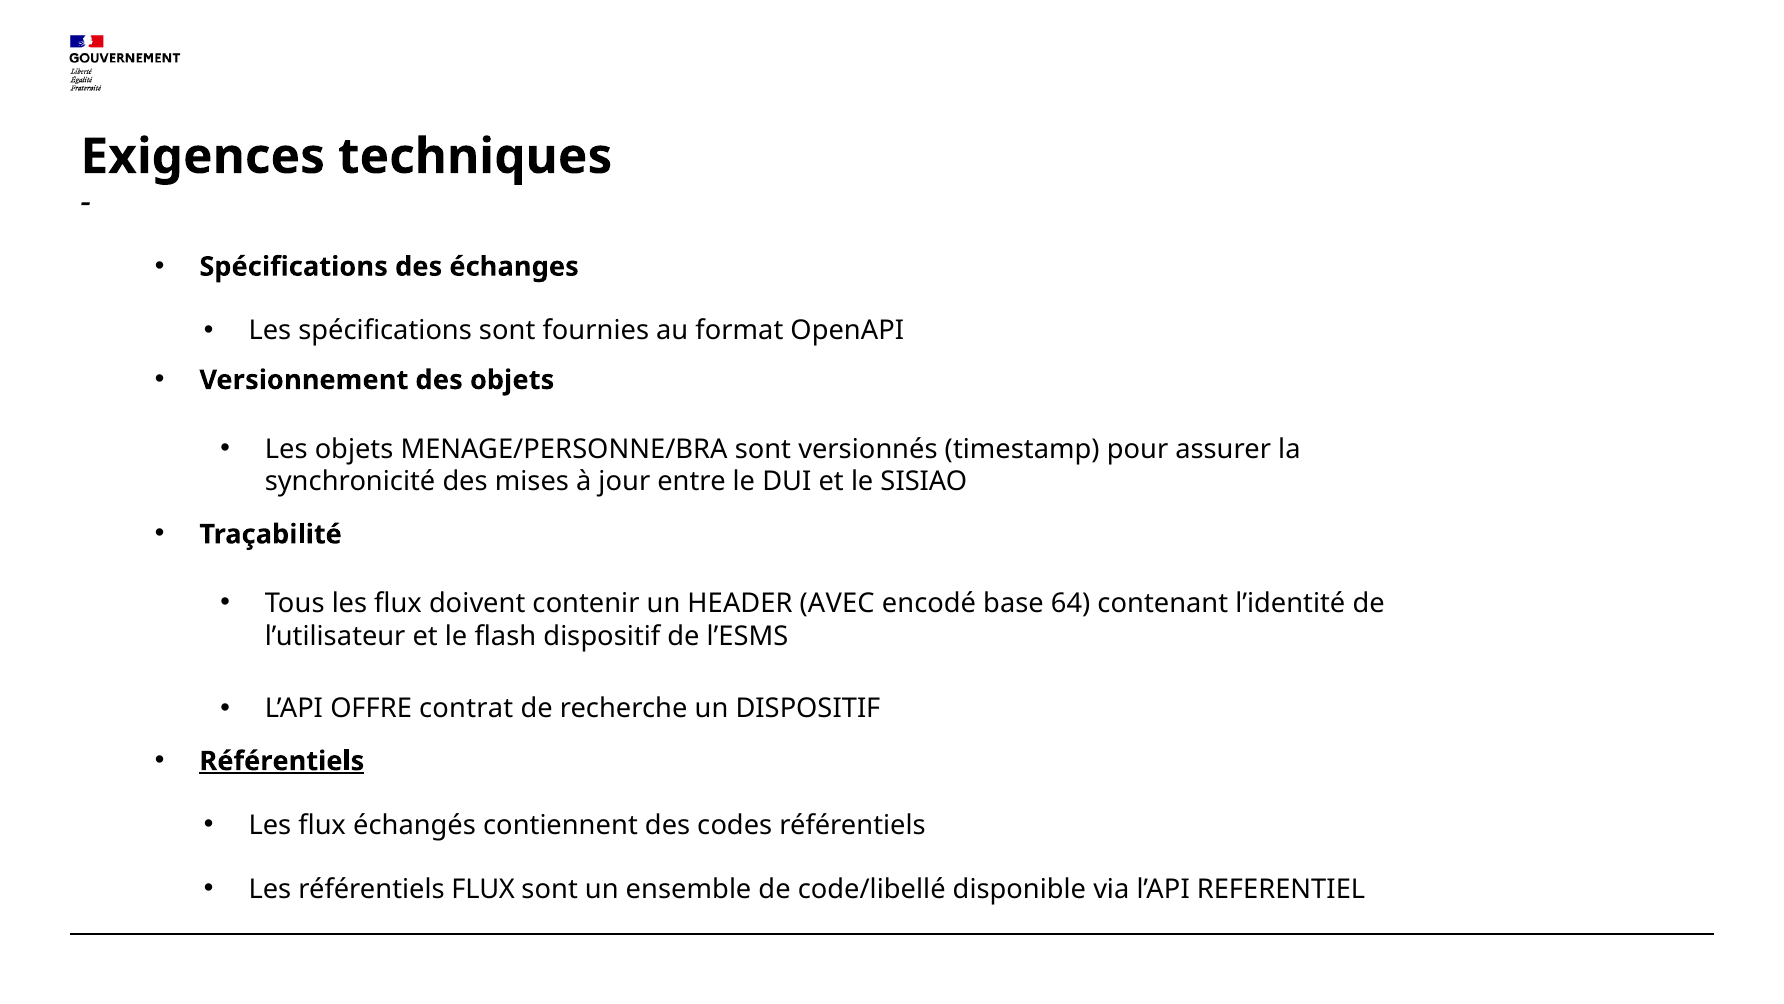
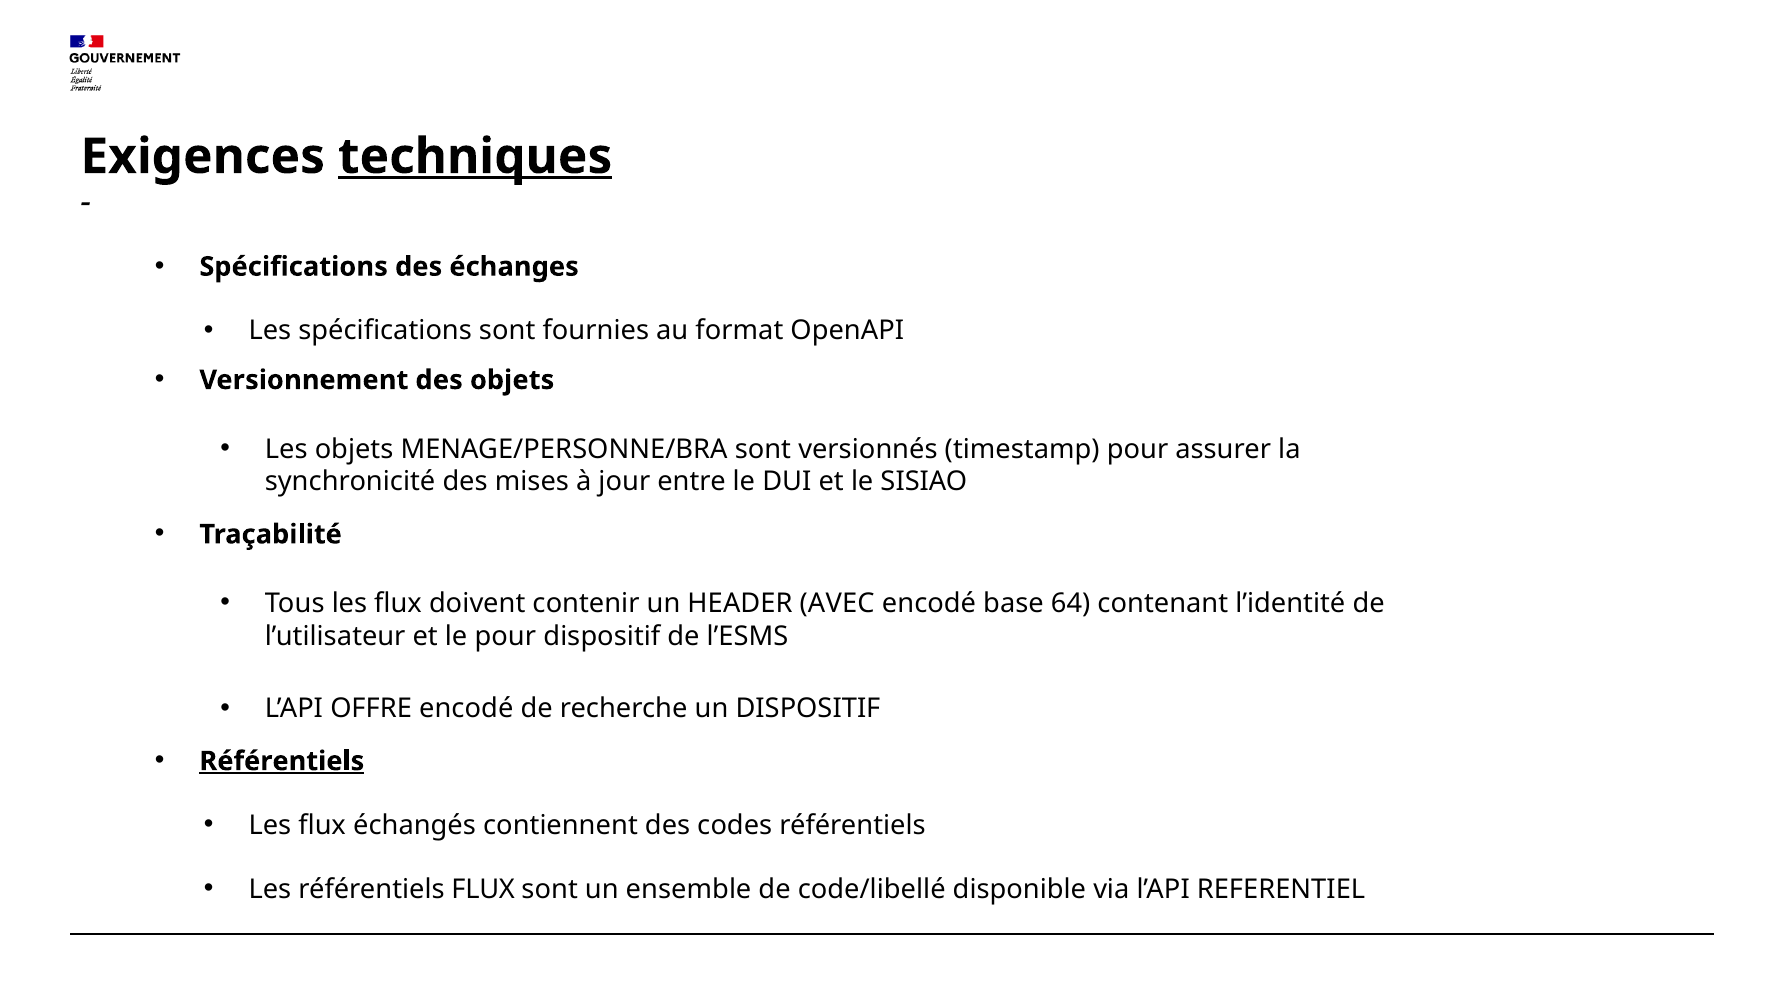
techniques underline: none -> present
le flash: flash -> pour
OFFRE contrat: contrat -> encodé
